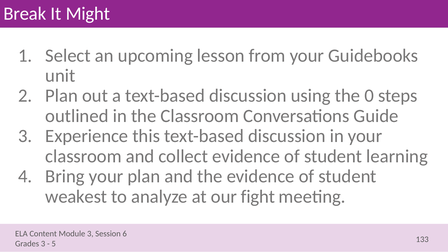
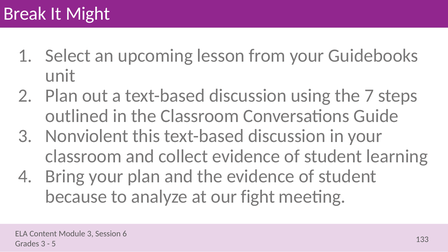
0: 0 -> 7
Experience: Experience -> Nonviolent
weakest: weakest -> because
